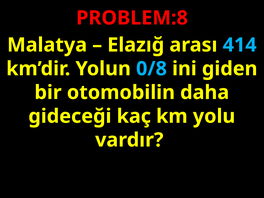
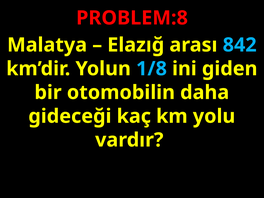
414: 414 -> 842
0/8: 0/8 -> 1/8
